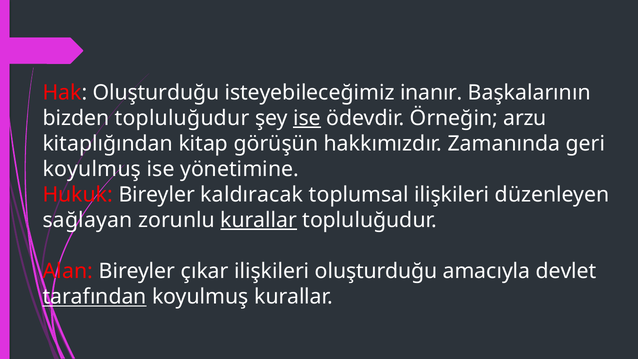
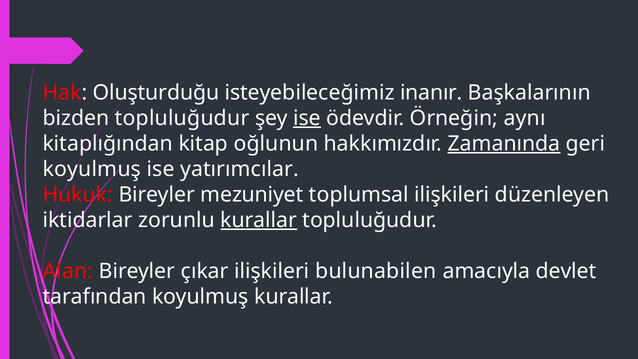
arzu: arzu -> aynı
görüşün: görüşün -> oğlunun
Zamanında underline: none -> present
yönetimine: yönetimine -> yatırımcılar
kaldıracak: kaldıracak -> mezuniyet
sağlayan: sağlayan -> iktidarlar
ilişkileri oluşturduğu: oluşturduğu -> bulunabilen
tarafından underline: present -> none
